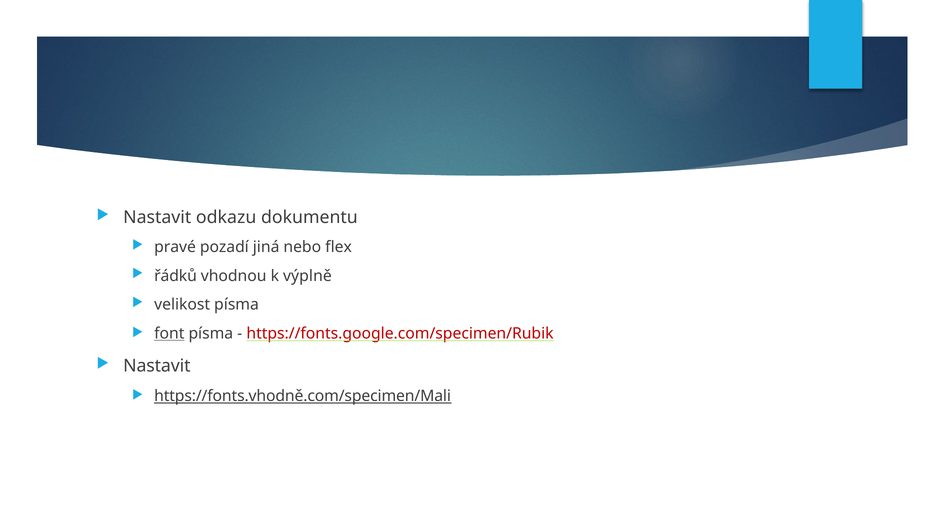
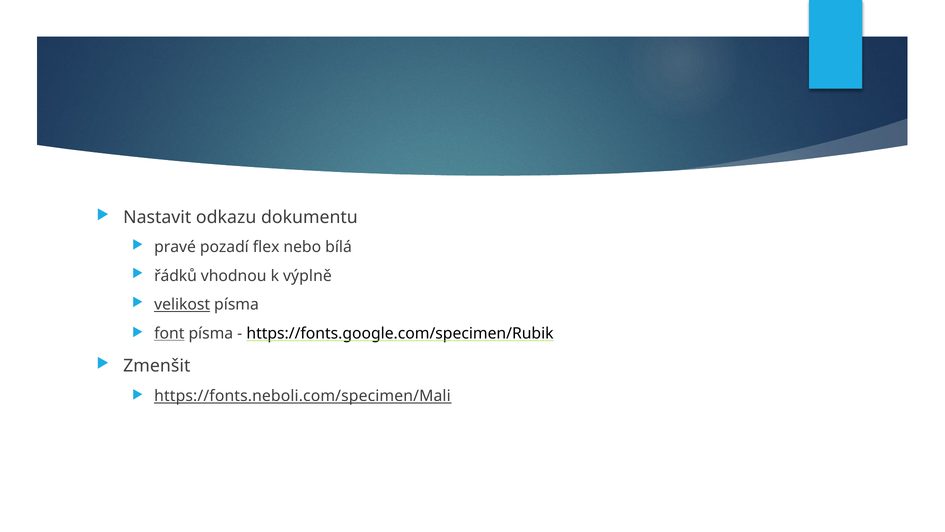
jiná: jiná -> flex
flex: flex -> bílá
velikost underline: none -> present
https://fonts.google.com/specimen/Rubik colour: red -> black
Nastavit at (157, 366): Nastavit -> Zmenšit
https://fonts.vhodně.com/specimen/Mali: https://fonts.vhodně.com/specimen/Mali -> https://fonts.neboli.com/specimen/Mali
